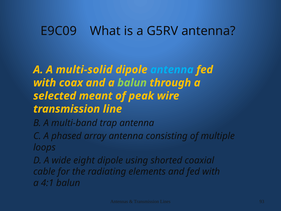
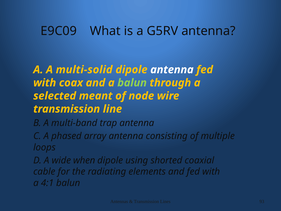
antenna at (172, 70) colour: light blue -> white
peak: peak -> node
eight: eight -> when
